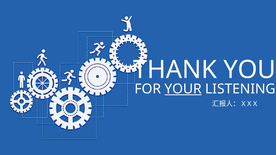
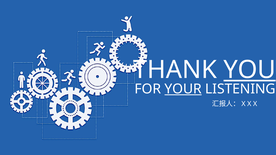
YOU underline: none -> present
